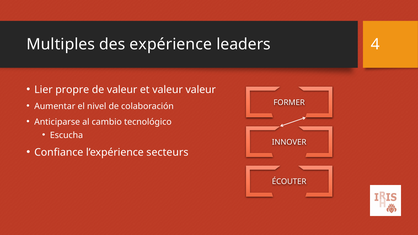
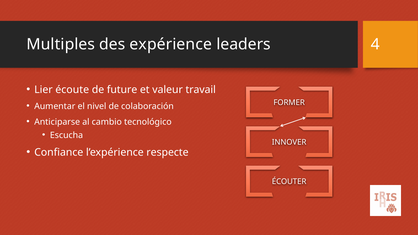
propre: propre -> écoute
de valeur: valeur -> future
valeur valeur: valeur -> travail
secteurs: secteurs -> respecte
